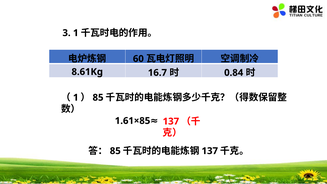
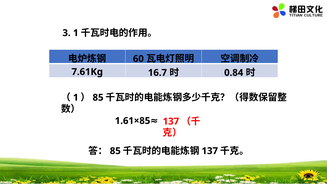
8.61Kg: 8.61Kg -> 7.61Kg
